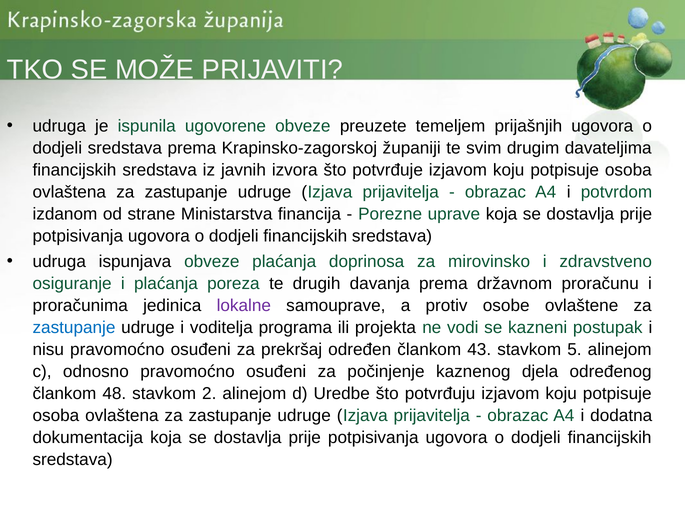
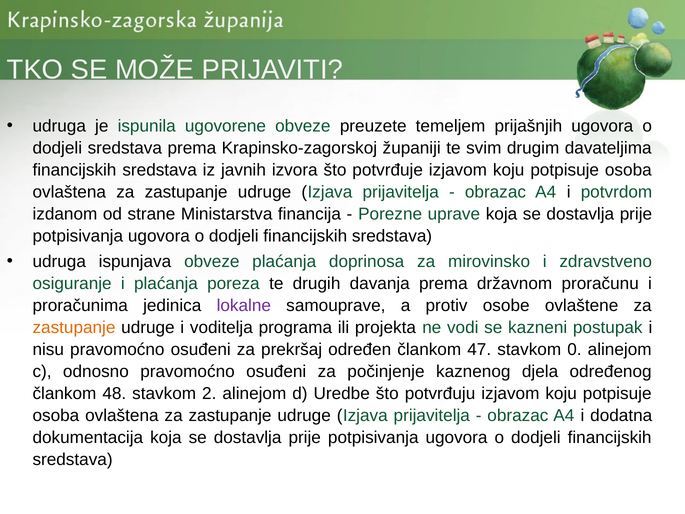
zastupanje at (74, 327) colour: blue -> orange
43: 43 -> 47
5: 5 -> 0
